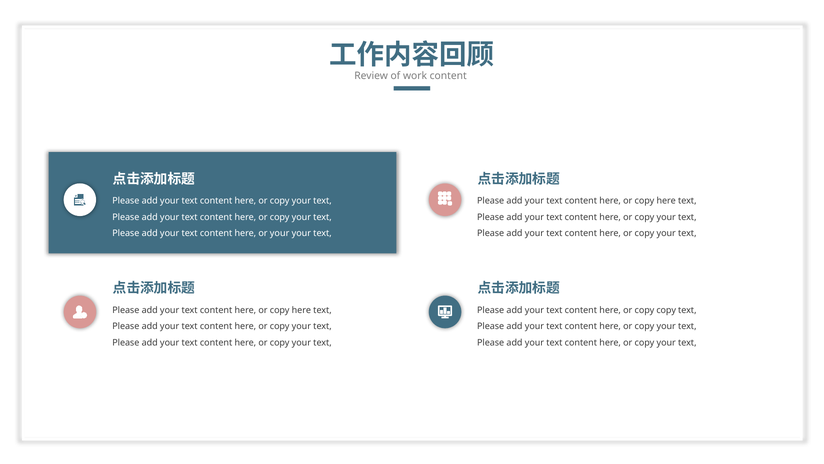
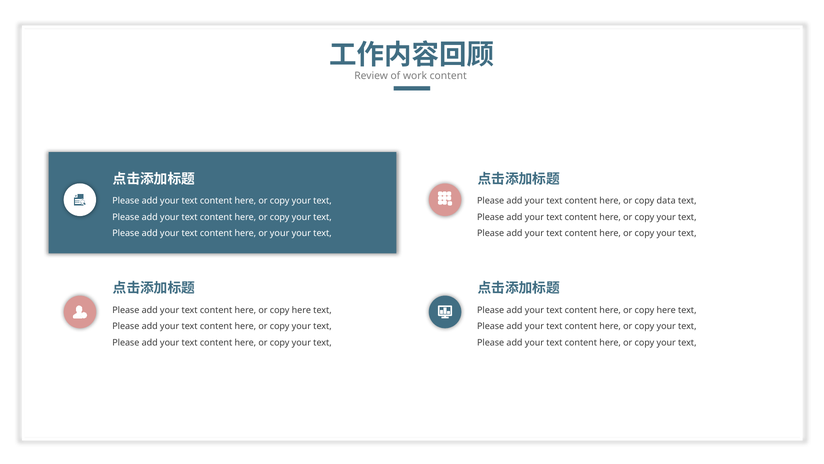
here at (666, 201): here -> data
copy at (666, 310): copy -> here
